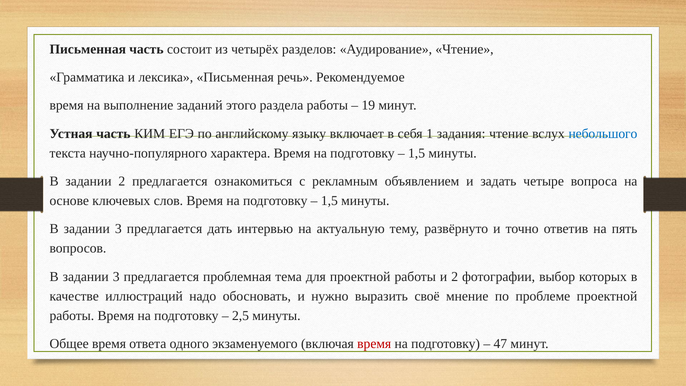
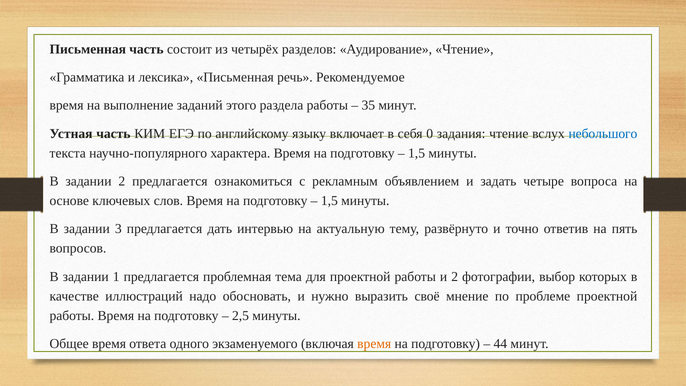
19: 19 -> 35
1: 1 -> 0
3 at (116, 276): 3 -> 1
время at (374, 344) colour: red -> orange
47: 47 -> 44
